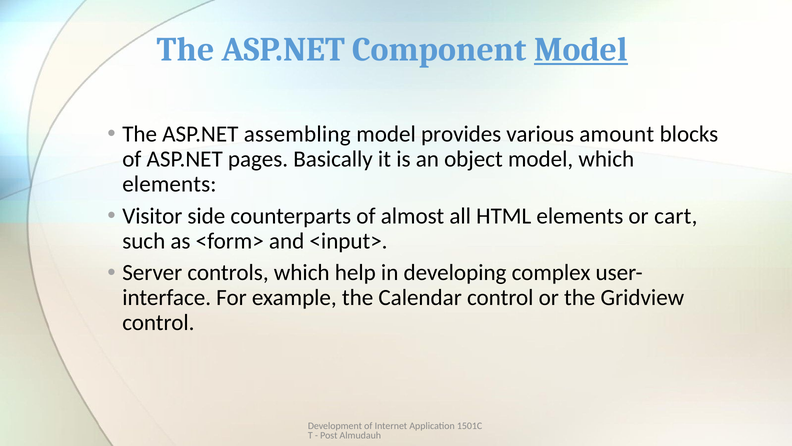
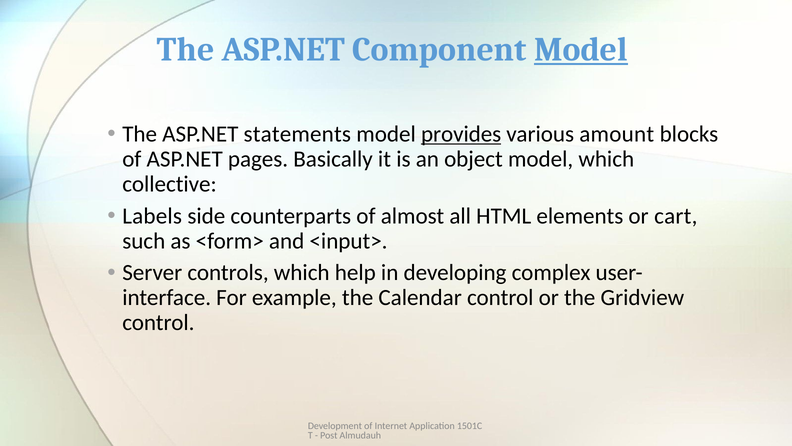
assembling: assembling -> statements
provides underline: none -> present
elements at (169, 184): elements -> collective
Visitor: Visitor -> Labels
